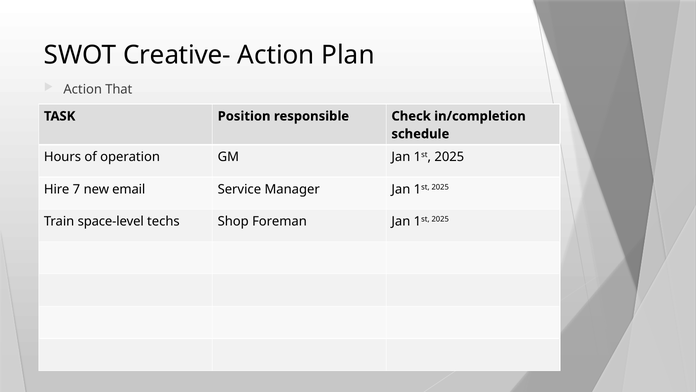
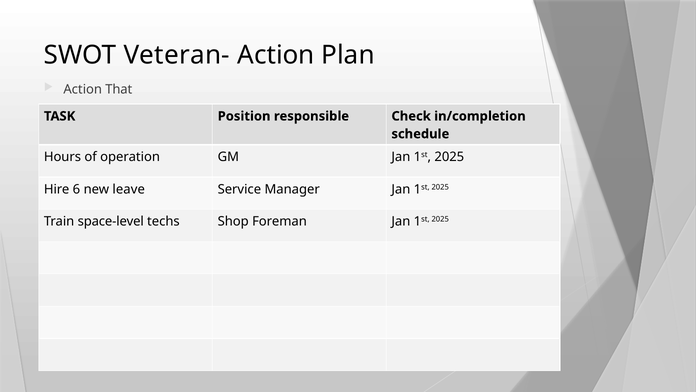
Creative-: Creative- -> Veteran-
7: 7 -> 6
email: email -> leave
